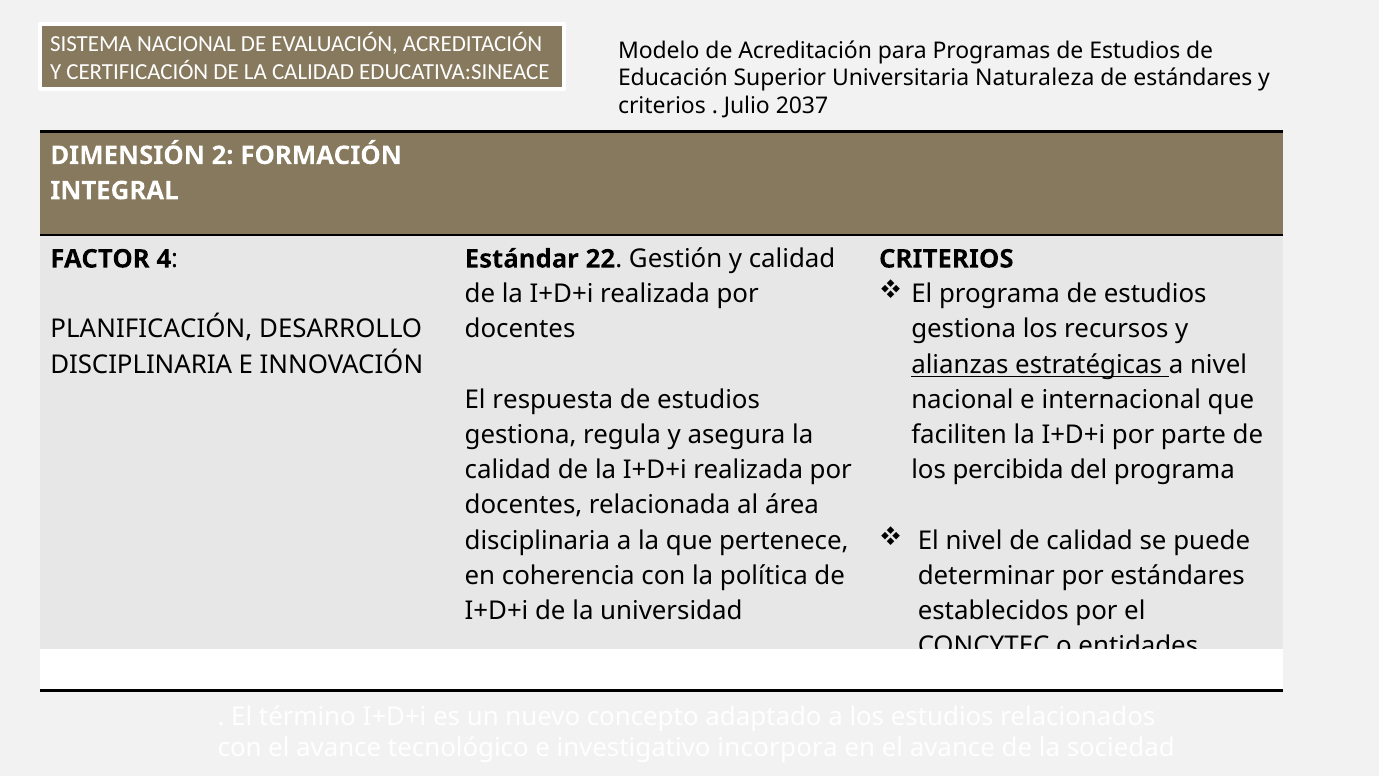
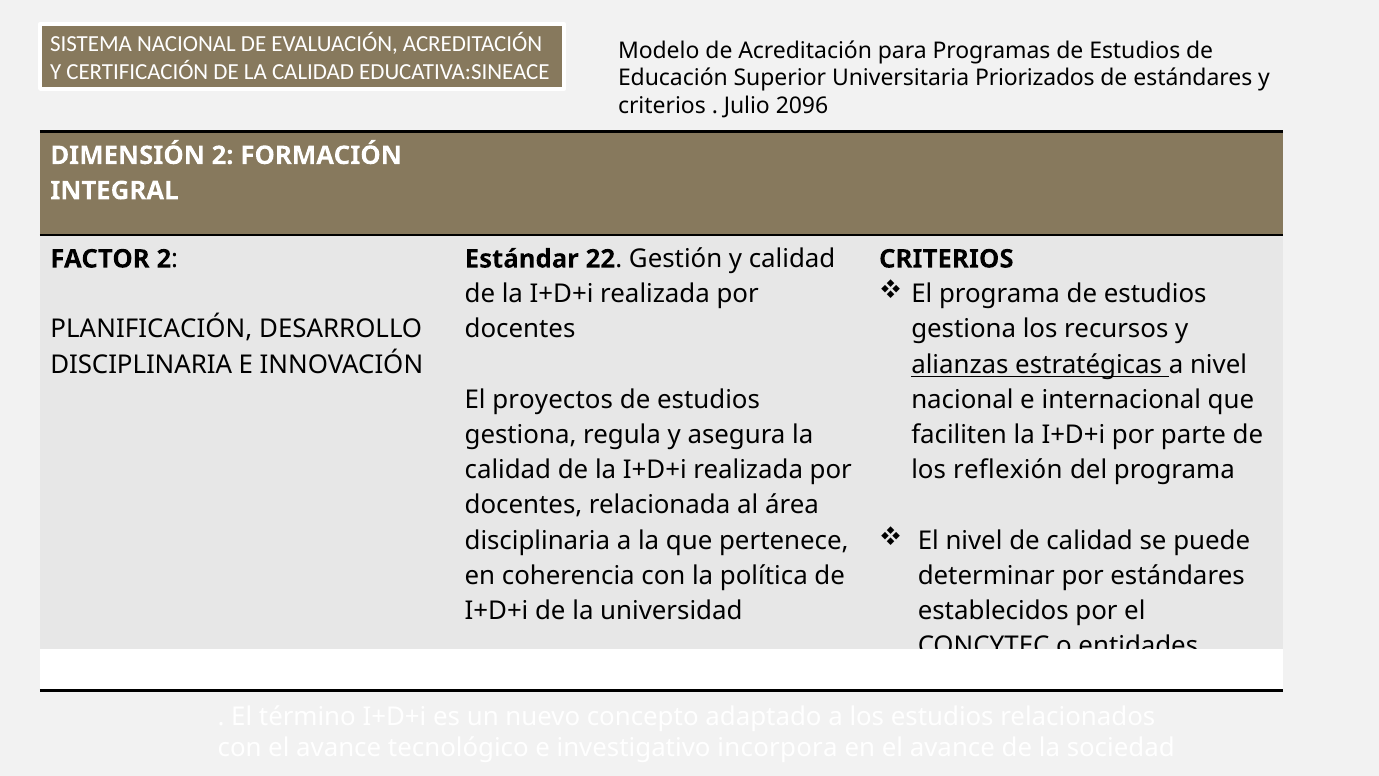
Naturaleza: Naturaleza -> Priorizados
2037: 2037 -> 2096
FACTOR 4: 4 -> 2
respuesta: respuesta -> proyectos
percibida: percibida -> reflexión
